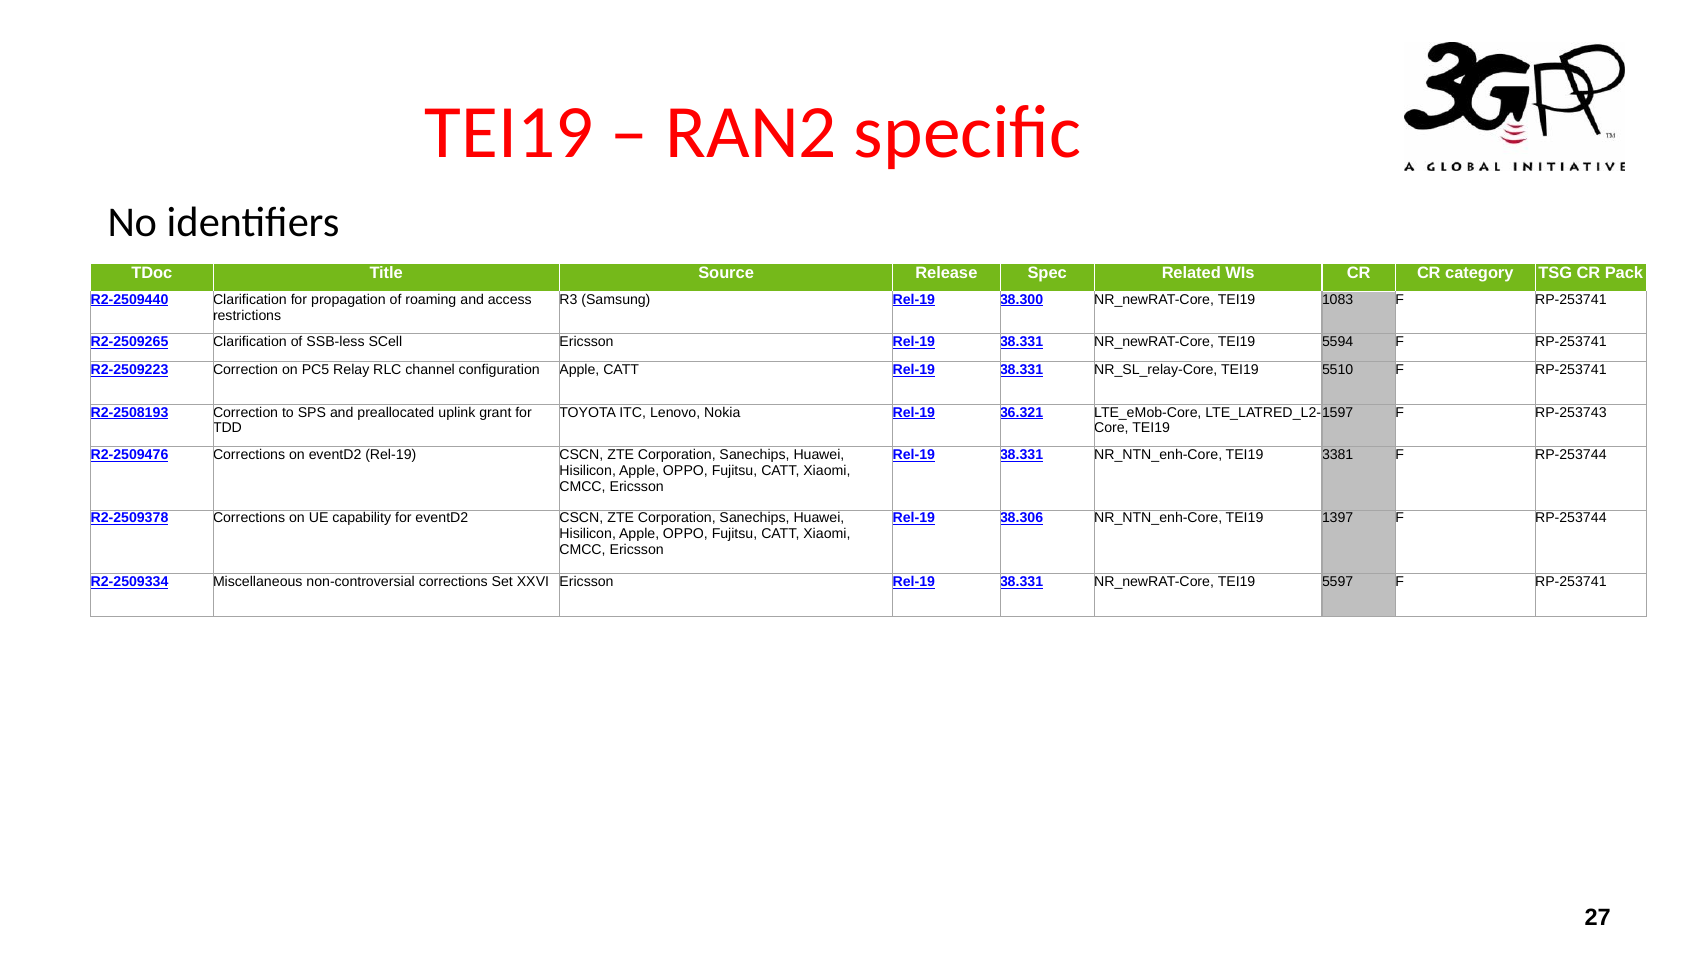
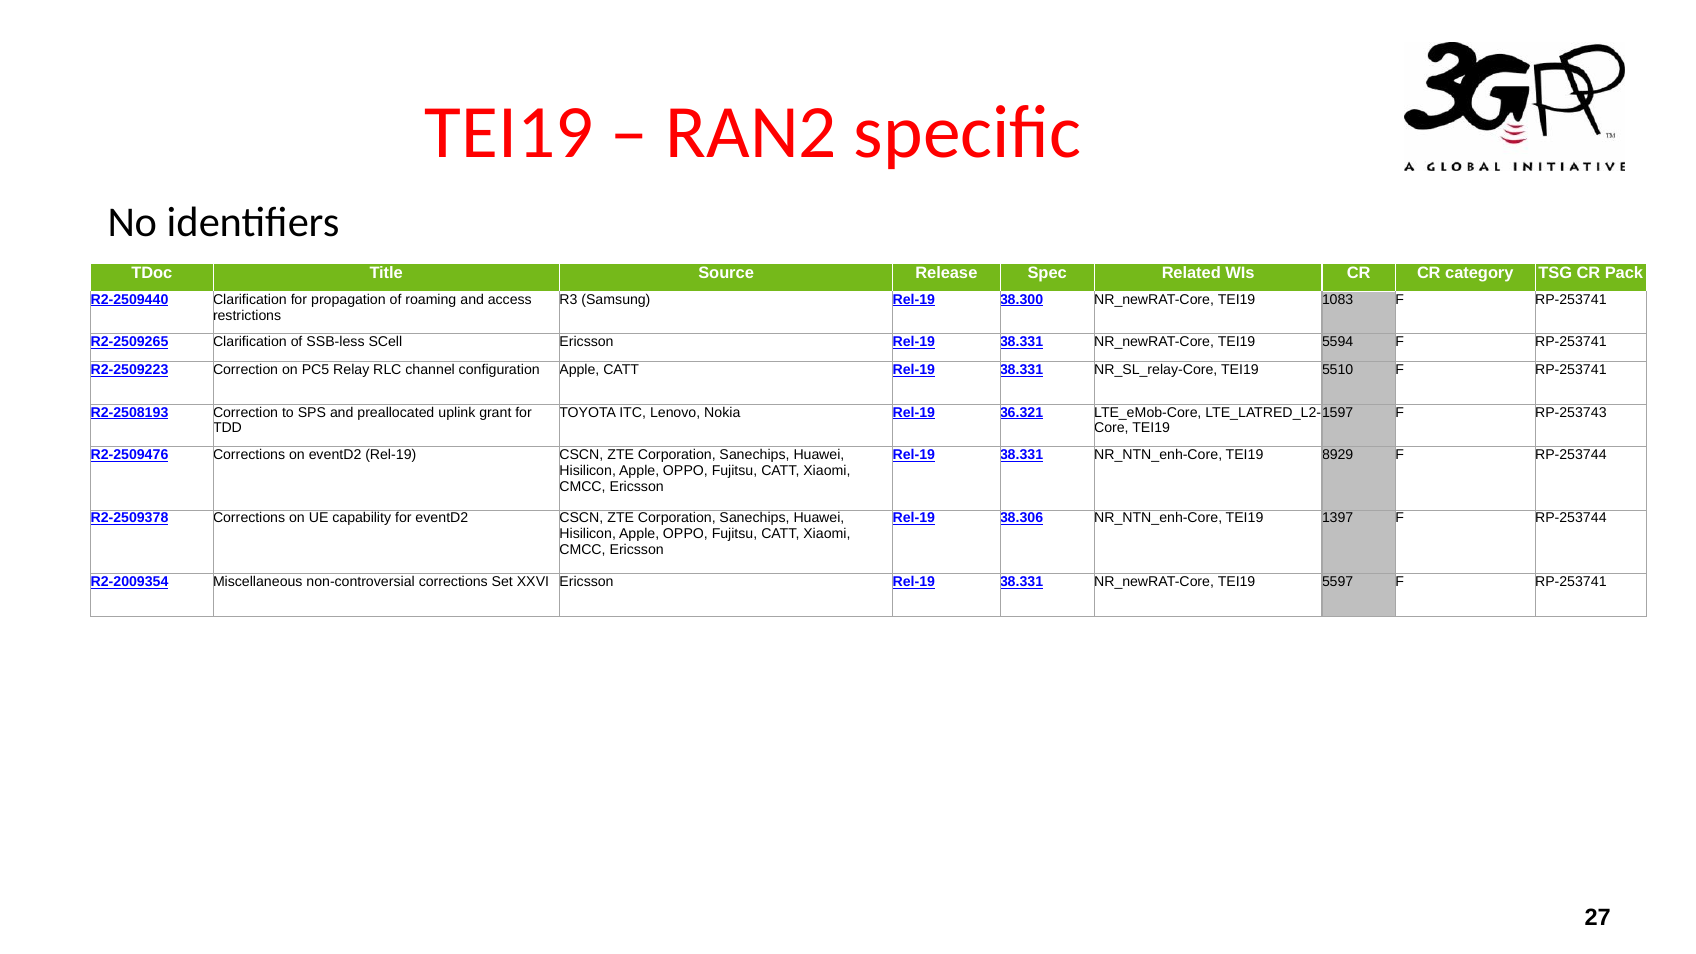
3381: 3381 -> 8929
R2-2509334: R2-2509334 -> R2-2009354
